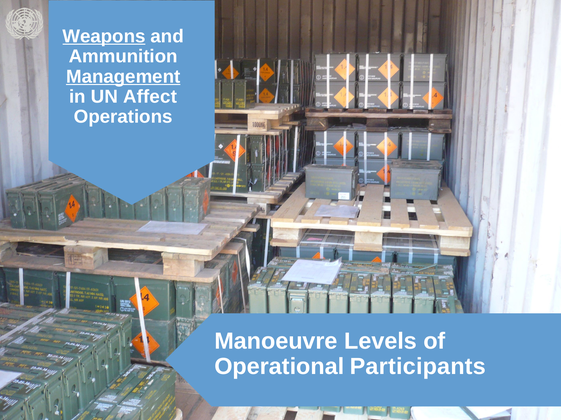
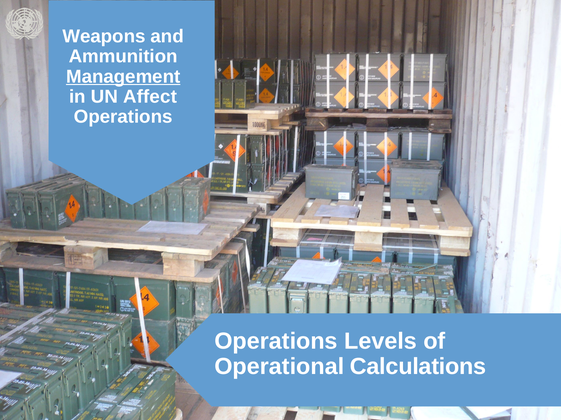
Weapons underline: present -> none
Manoeuvre at (276, 342): Manoeuvre -> Operations
Participants: Participants -> Calculations
